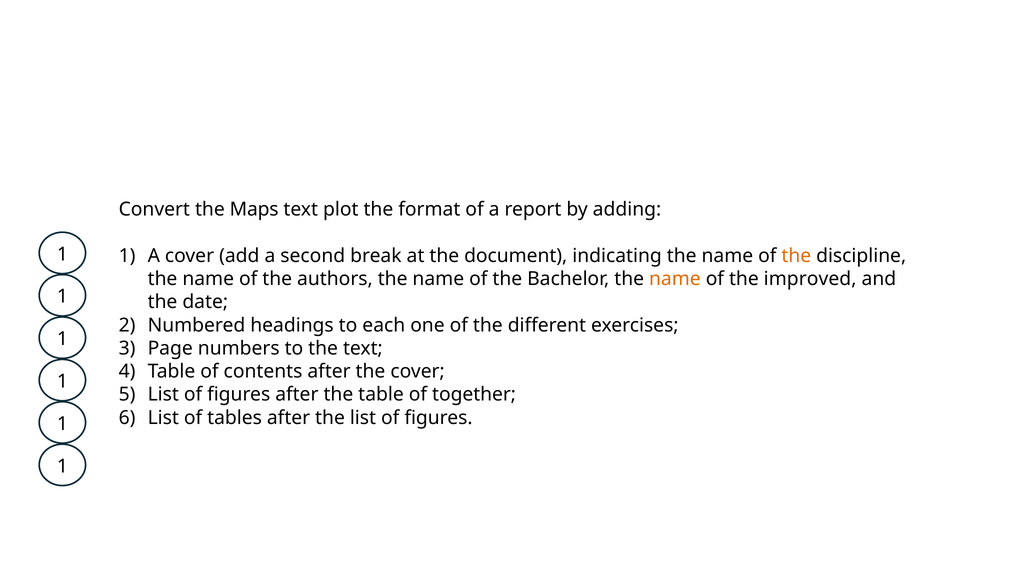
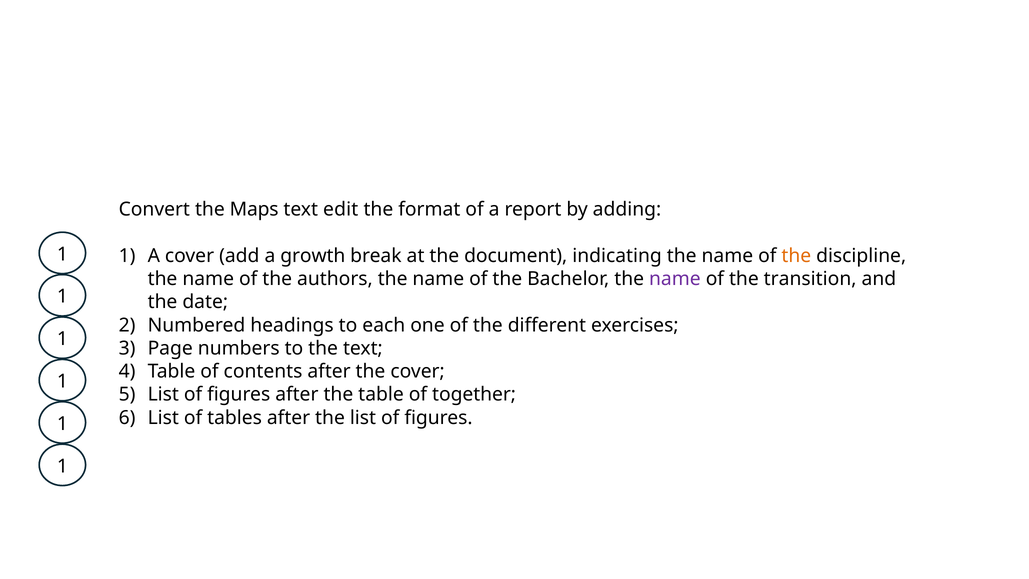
plot: plot -> edit
second: second -> growth
name at (675, 279) colour: orange -> purple
improved: improved -> transition
